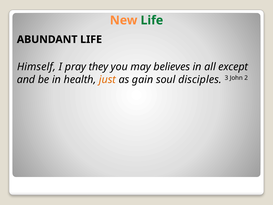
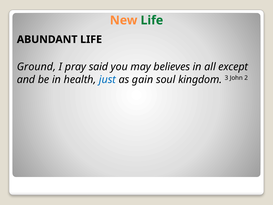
Himself: Himself -> Ground
they: they -> said
just colour: orange -> blue
disciples: disciples -> kingdom
